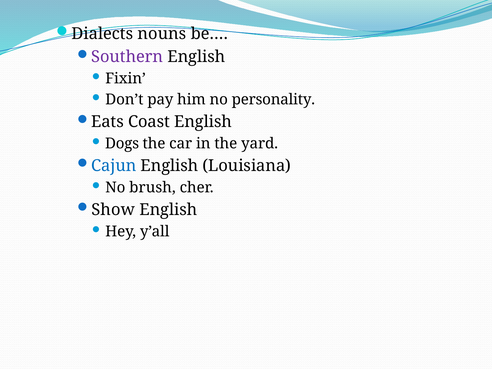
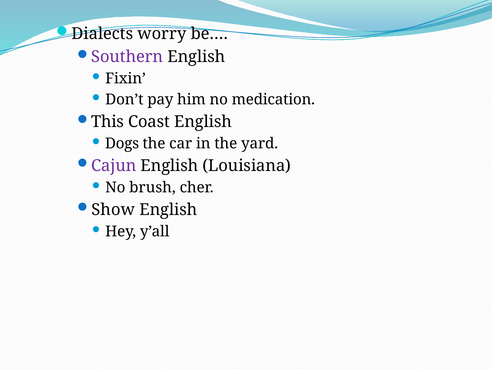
nouns: nouns -> worry
personality: personality -> medication
Eats: Eats -> This
Cajun colour: blue -> purple
